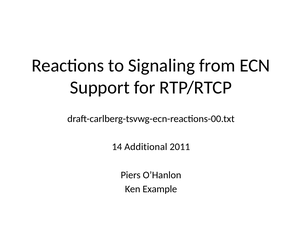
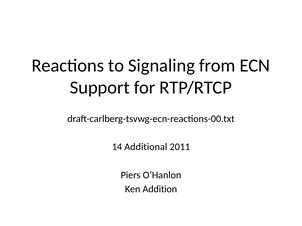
Example: Example -> Addition
